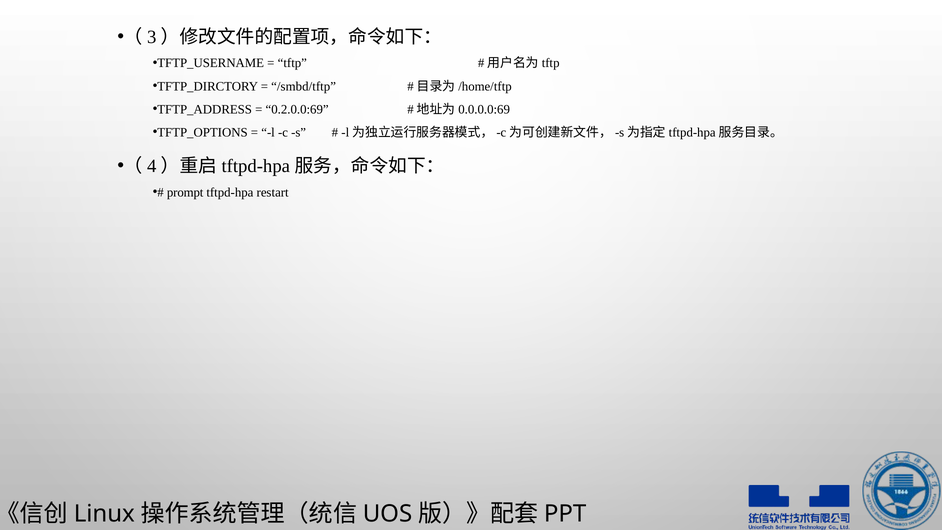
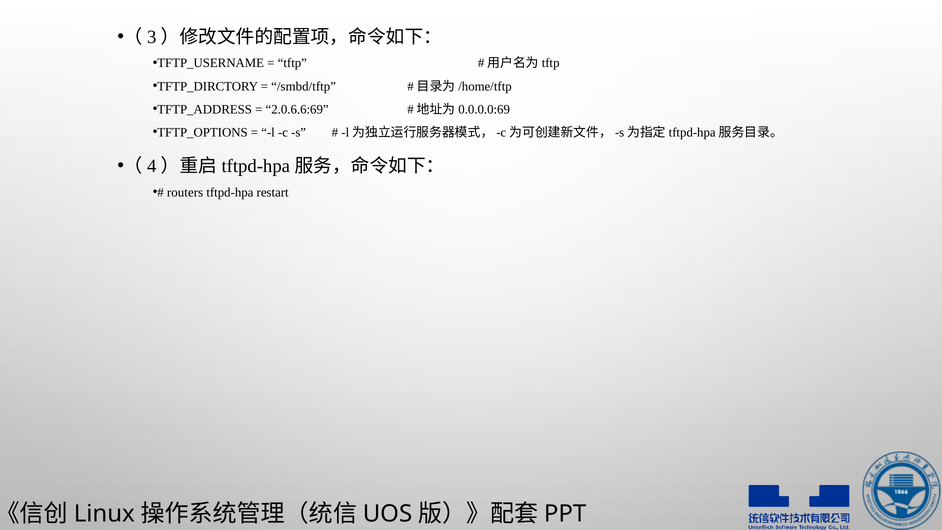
0.2.0.0:69: 0.2.0.0:69 -> 2.0.6.6:69
prompt: prompt -> routers
